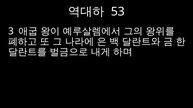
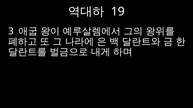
53: 53 -> 19
